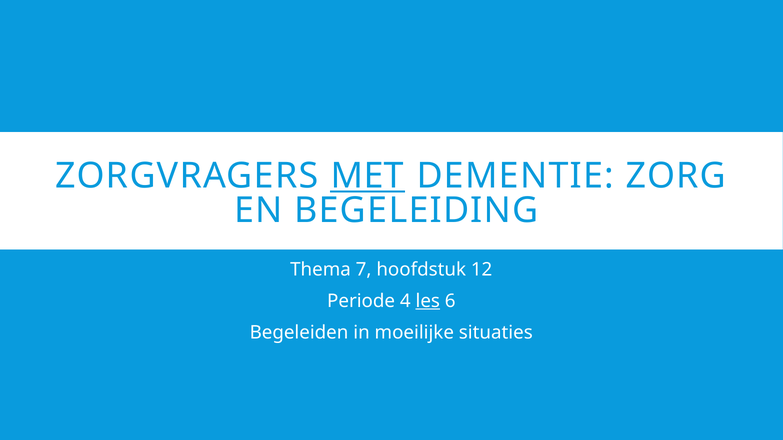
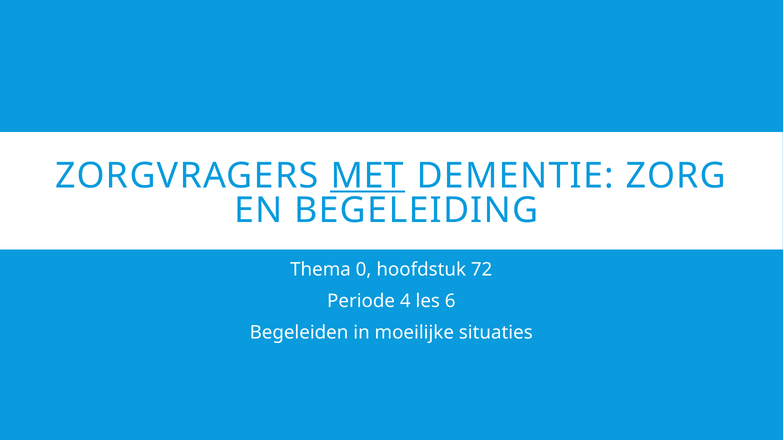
7: 7 -> 0
12: 12 -> 72
les underline: present -> none
